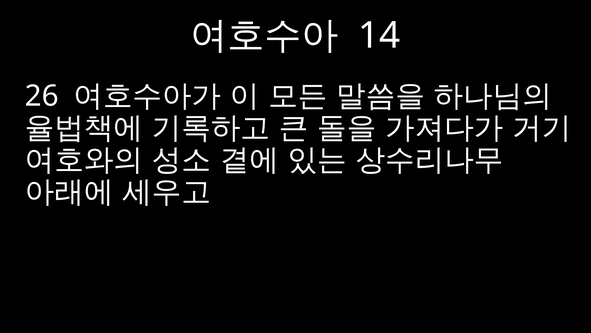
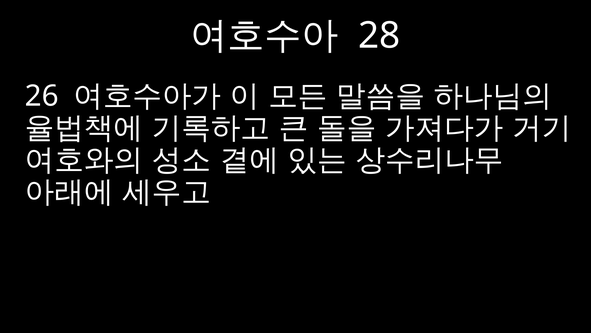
14: 14 -> 28
